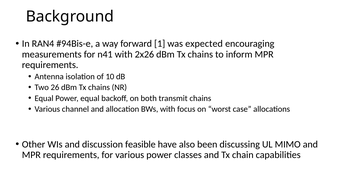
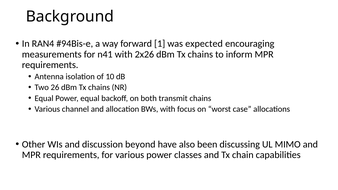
feasible: feasible -> beyond
